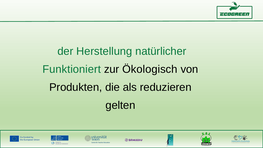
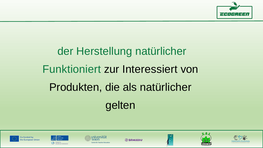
Ökologisch: Ökologisch -> Interessiert
als reduzieren: reduzieren -> natürlicher
